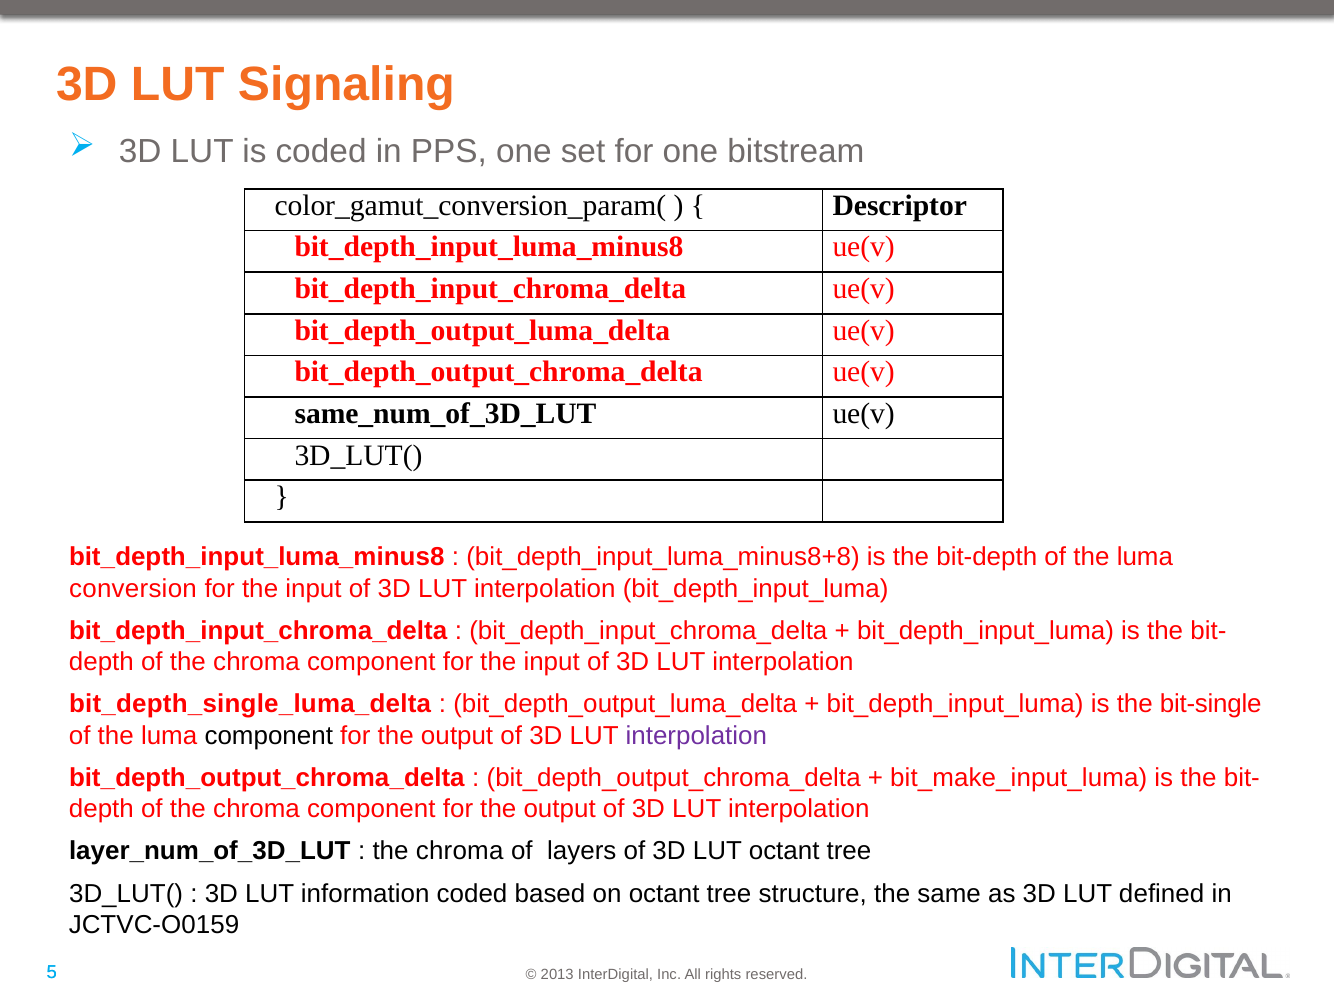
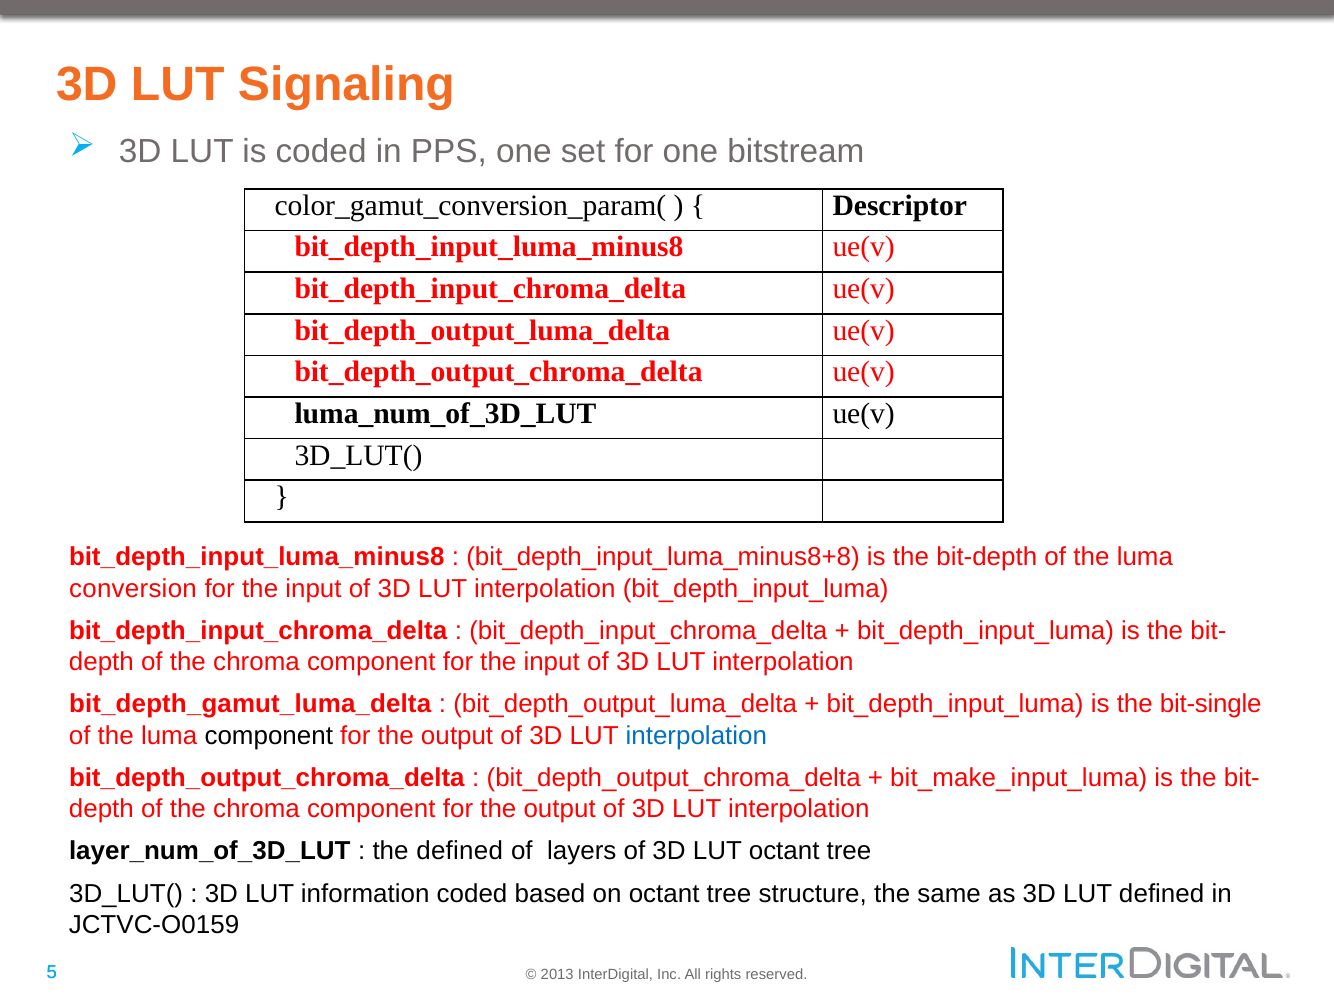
same_num_of_3D_LUT: same_num_of_3D_LUT -> luma_num_of_3D_LUT
bit_depth_single_luma_delta: bit_depth_single_luma_delta -> bit_depth_gamut_luma_delta
interpolation at (696, 736) colour: purple -> blue
chroma at (460, 852): chroma -> defined
